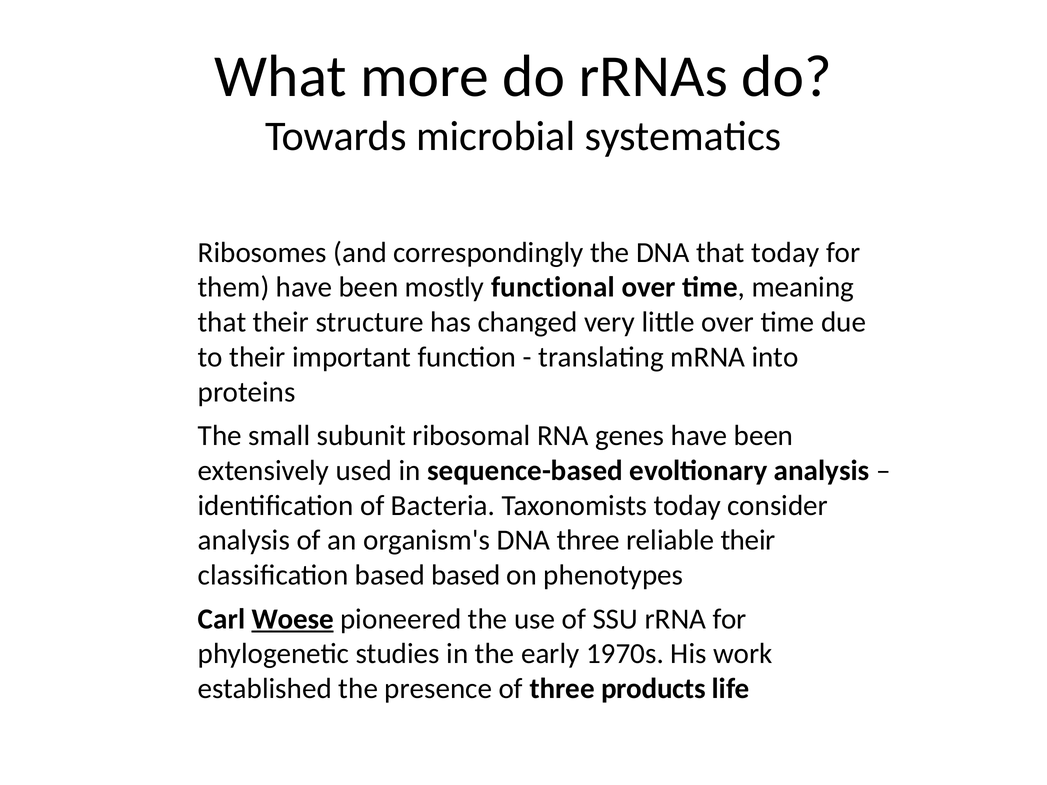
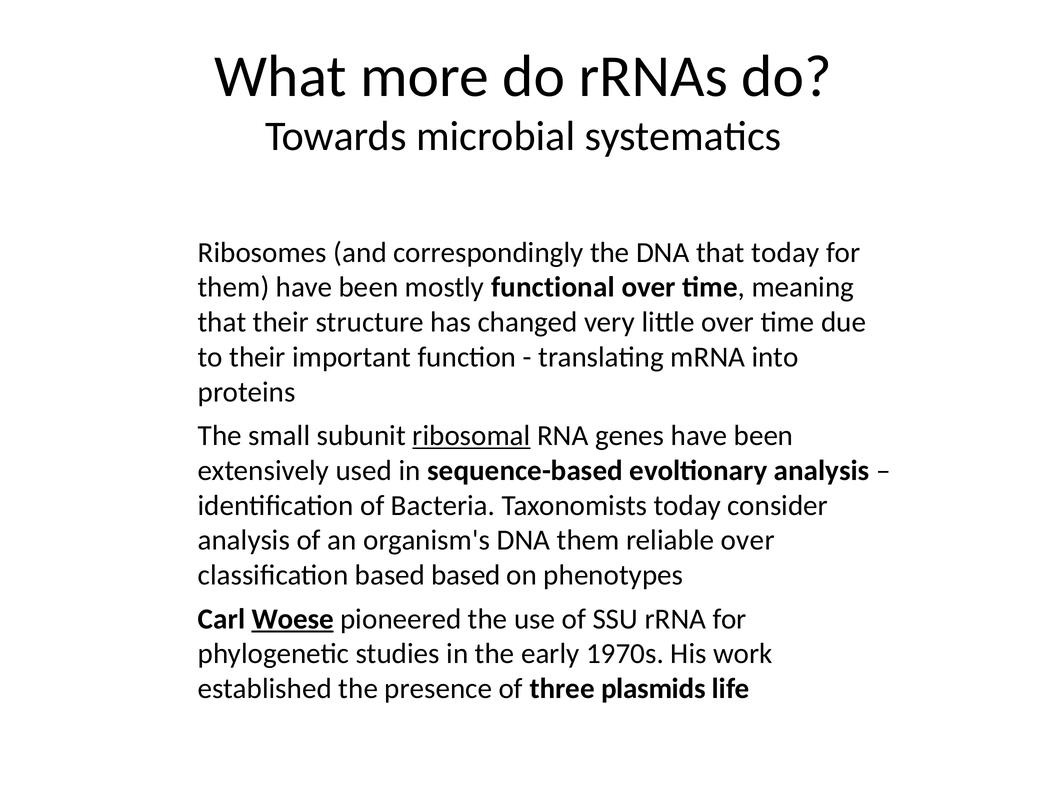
ribosomal underline: none -> present
DNA three: three -> them
reliable their: their -> over
products: products -> plasmids
